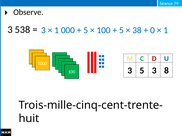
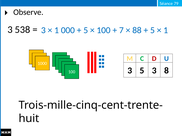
5 at (121, 30): 5 -> 7
38: 38 -> 88
0 at (152, 30): 0 -> 5
